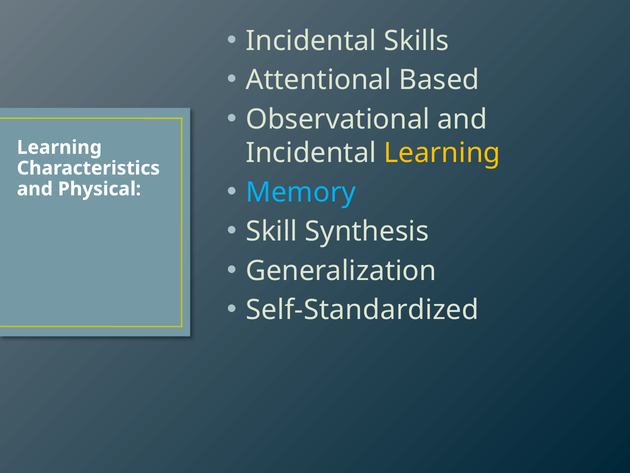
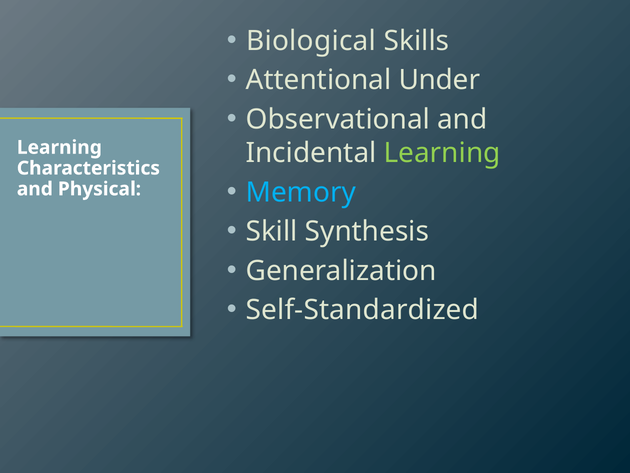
Incidental at (311, 41): Incidental -> Biological
Based: Based -> Under
Learning at (442, 153) colour: yellow -> light green
